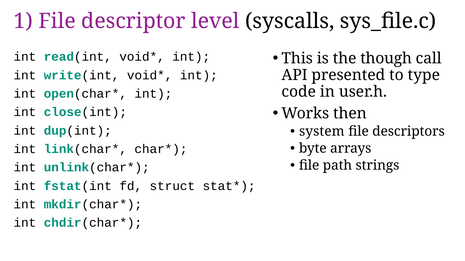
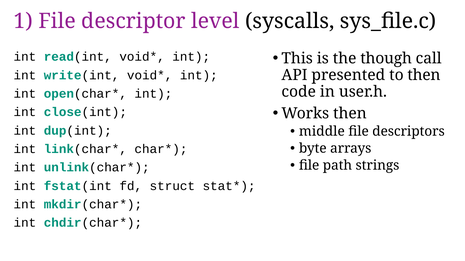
to type: type -> then
system: system -> middle
